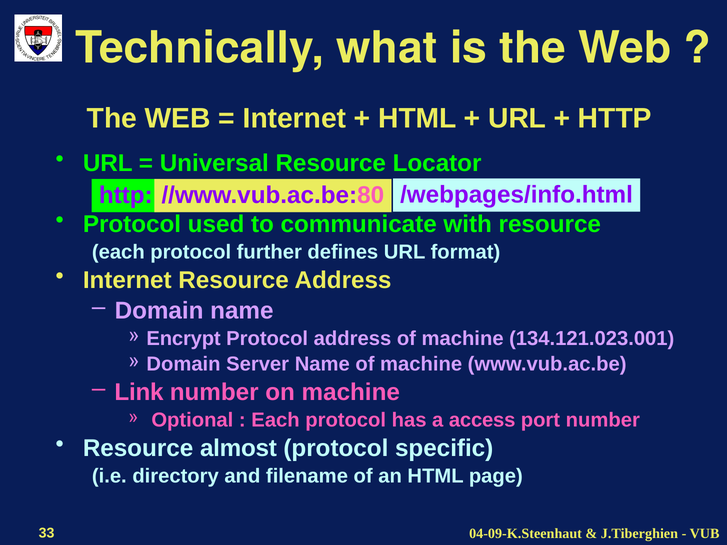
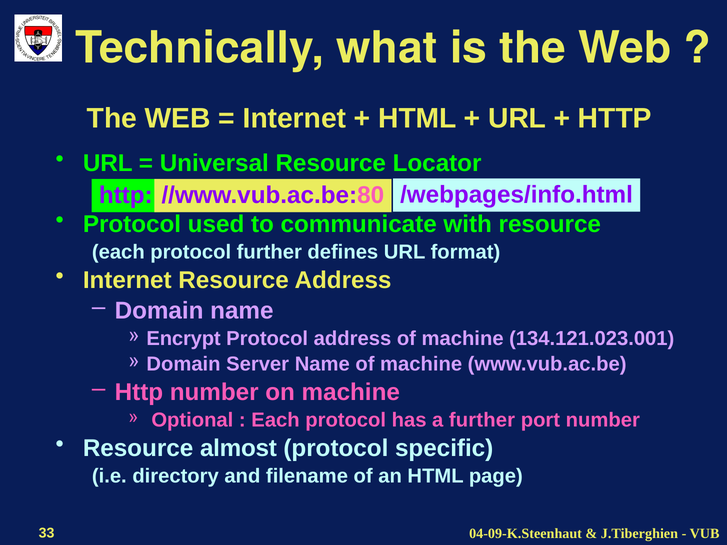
Link at (139, 393): Link -> Http
a access: access -> further
